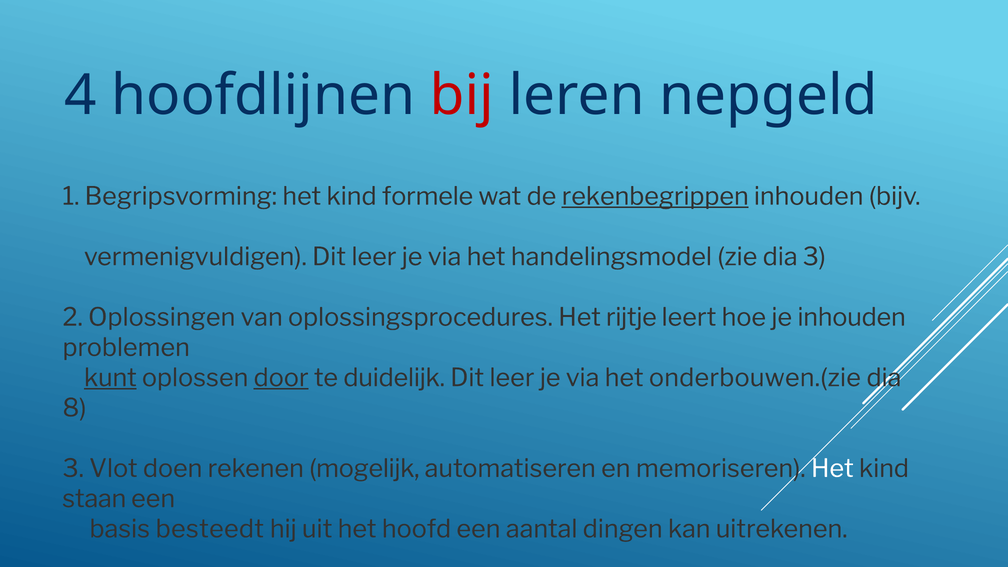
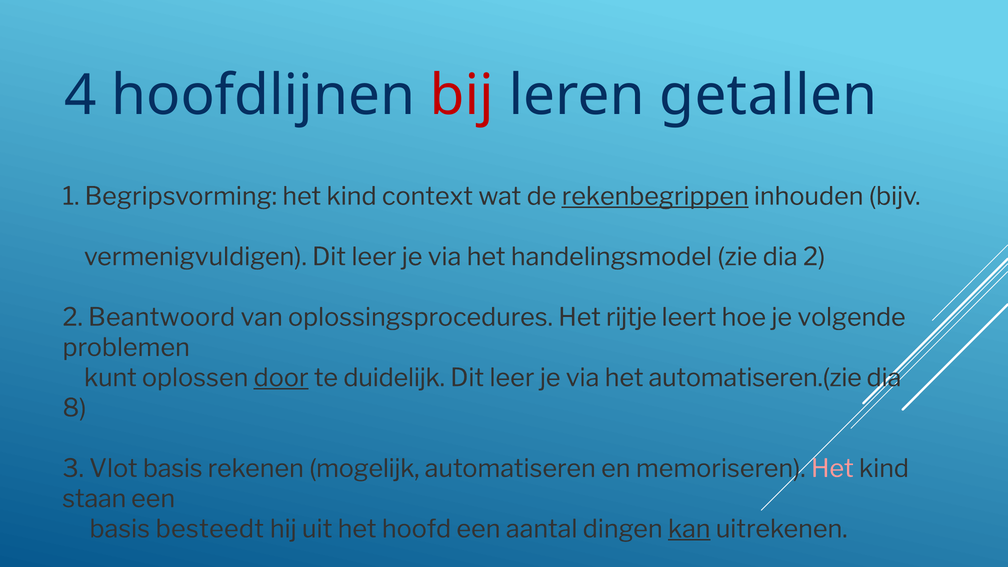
nepgeld: nepgeld -> getallen
formele: formele -> context
dia 3: 3 -> 2
Oplossingen: Oplossingen -> Beantwoord
je inhouden: inhouden -> volgende
kunt underline: present -> none
onderbouwen.(zie: onderbouwen.(zie -> automatiseren.(zie
Vlot doen: doen -> basis
Het at (832, 469) colour: white -> pink
kan underline: none -> present
